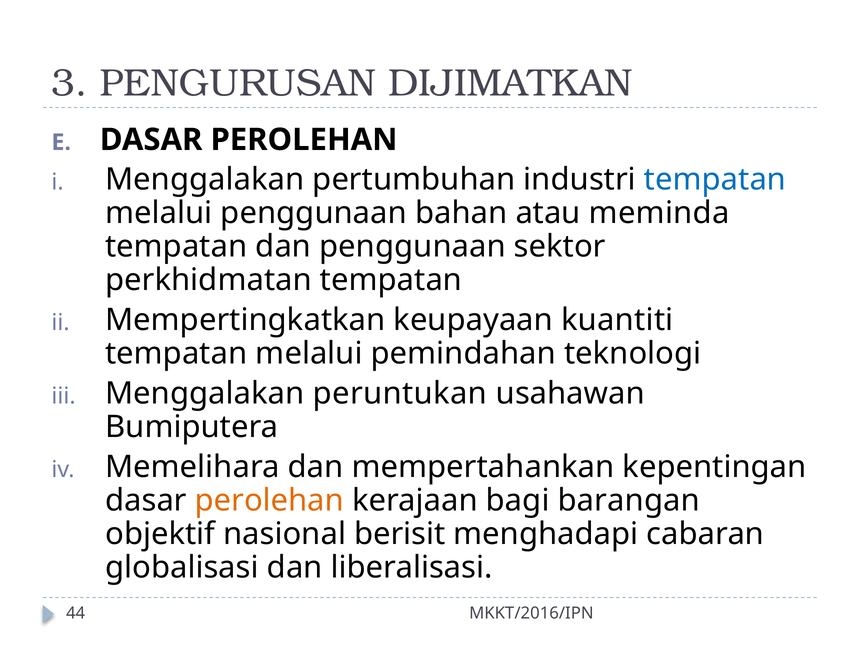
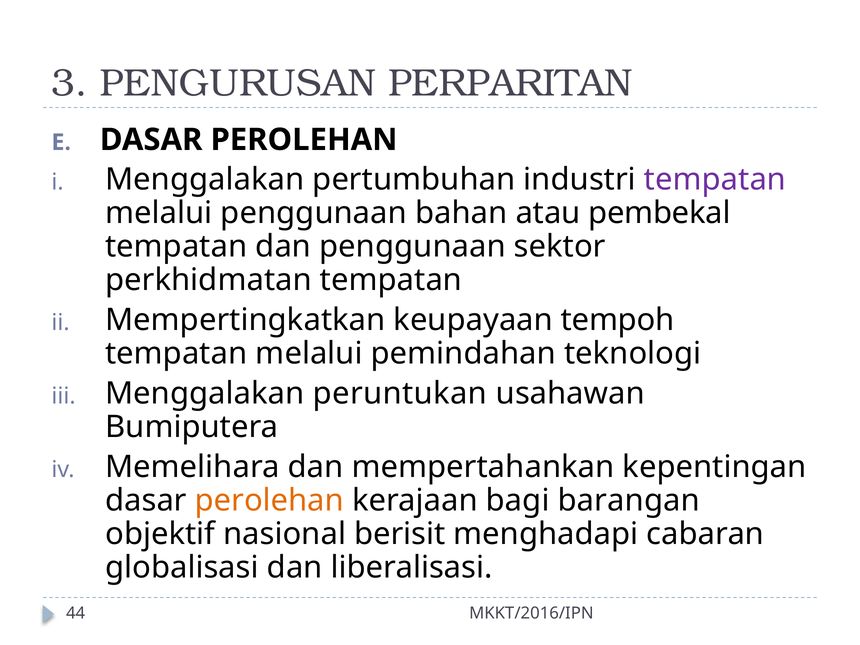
DIJIMATKAN: DIJIMATKAN -> PERPARITAN
tempatan at (715, 180) colour: blue -> purple
meminda: meminda -> pembekal
kuantiti: kuantiti -> tempoh
